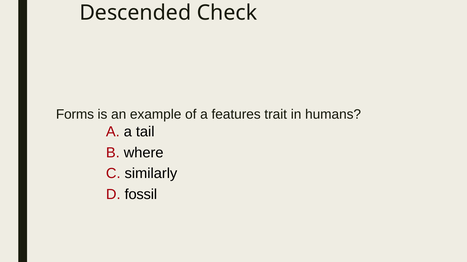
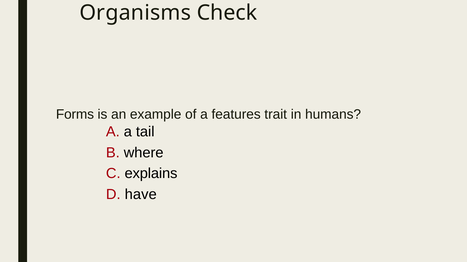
Descended: Descended -> Organisms
similarly: similarly -> explains
fossil: fossil -> have
